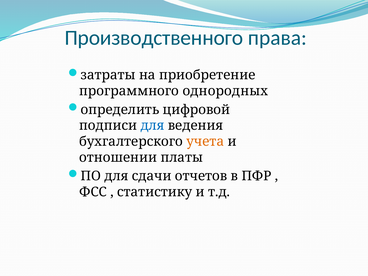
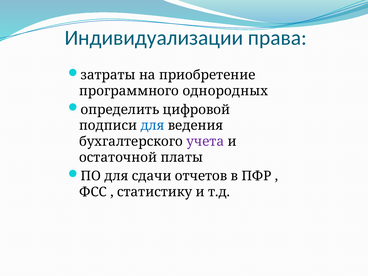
Производственного: Производственного -> Индивидуализации
учета colour: orange -> purple
отношении: отношении -> остаточной
